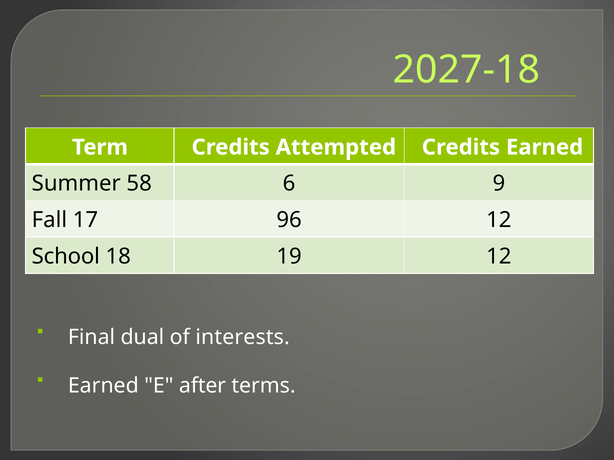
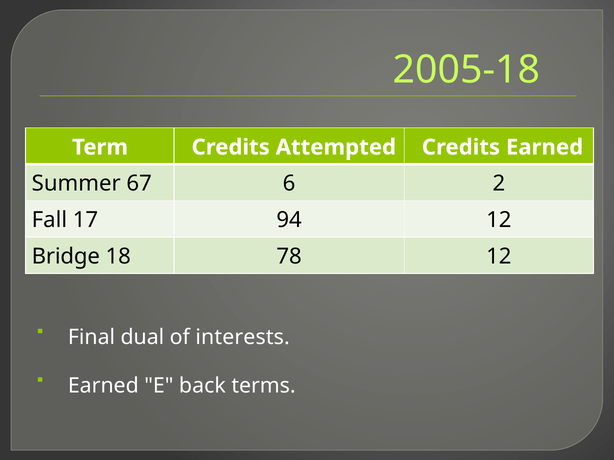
2027-18: 2027-18 -> 2005-18
58: 58 -> 67
9: 9 -> 2
96: 96 -> 94
School: School -> Bridge
19: 19 -> 78
after: after -> back
